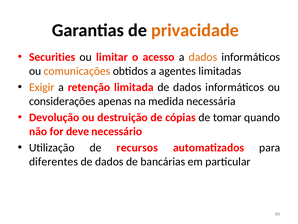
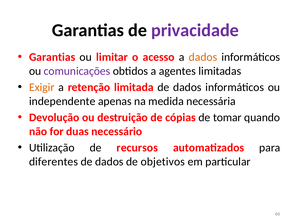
privacidade colour: orange -> purple
Securities at (52, 57): Securities -> Garantias
comunicações colour: orange -> purple
considerações: considerações -> independente
deve: deve -> duas
bancárias: bancárias -> objetivos
